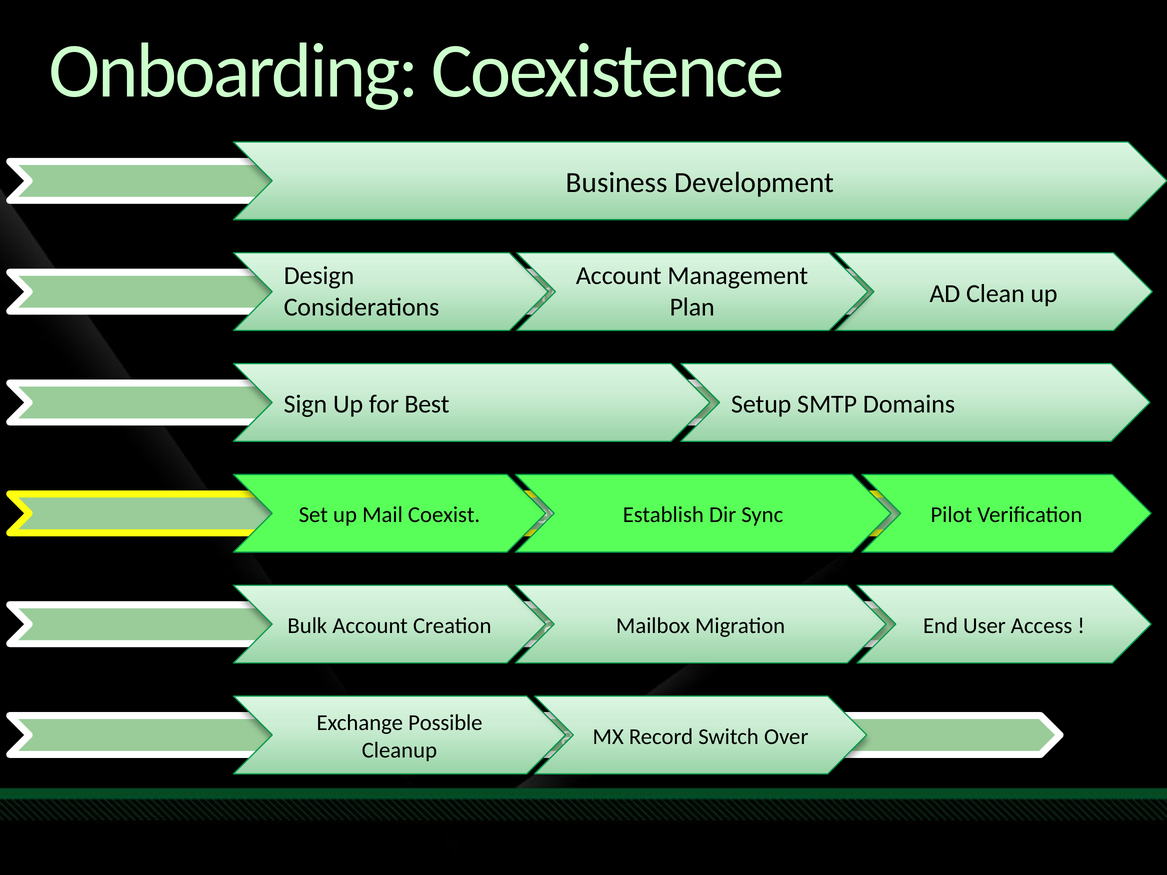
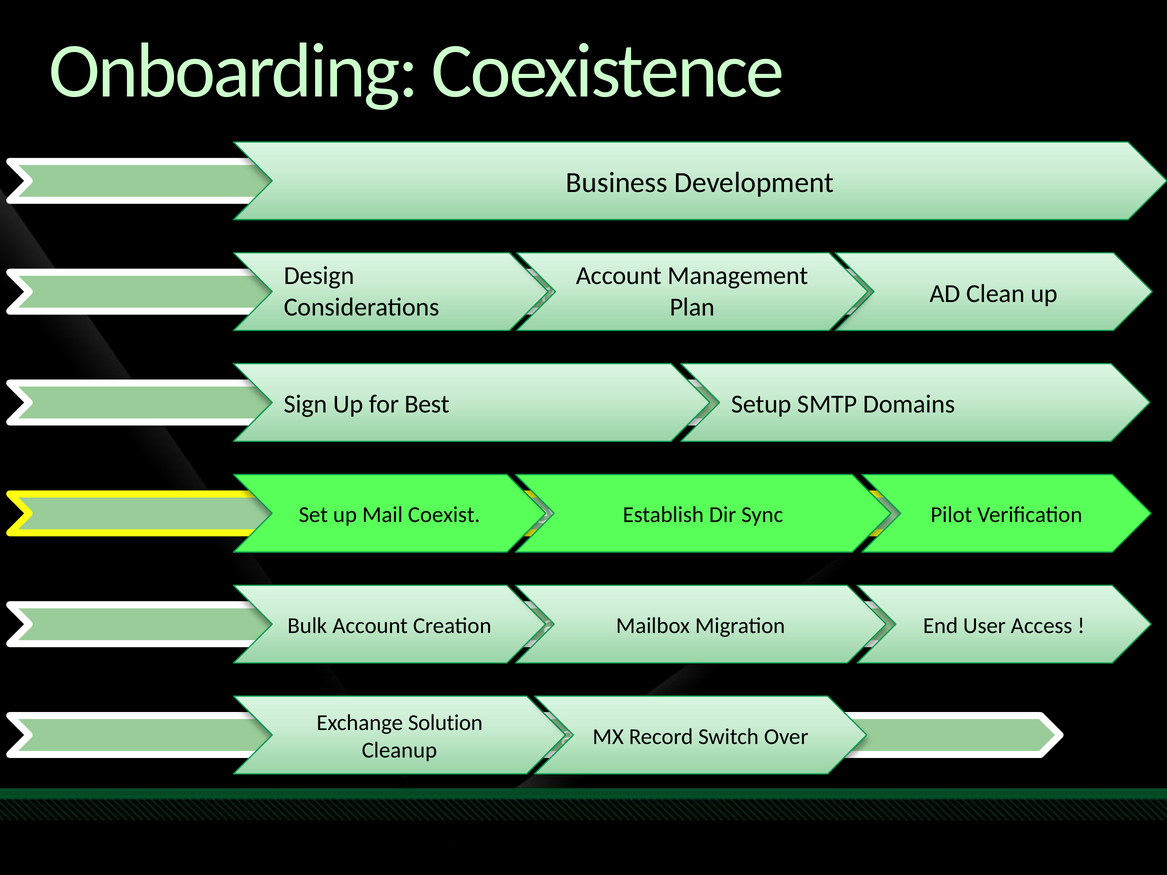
Possible: Possible -> Solution
